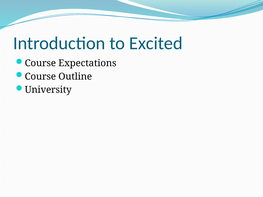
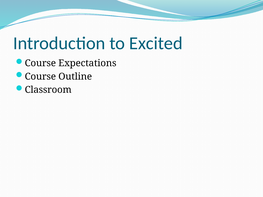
University: University -> Classroom
